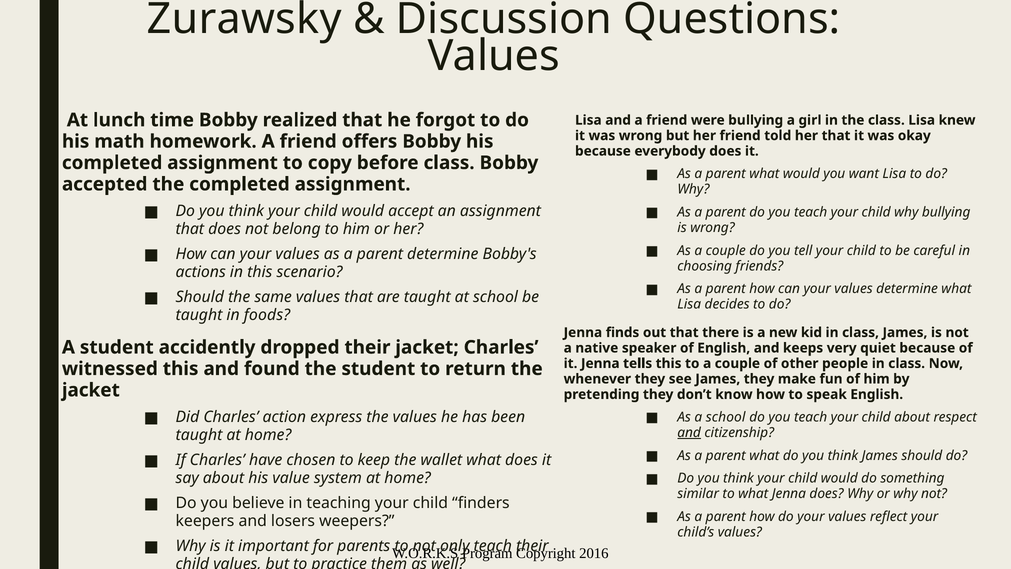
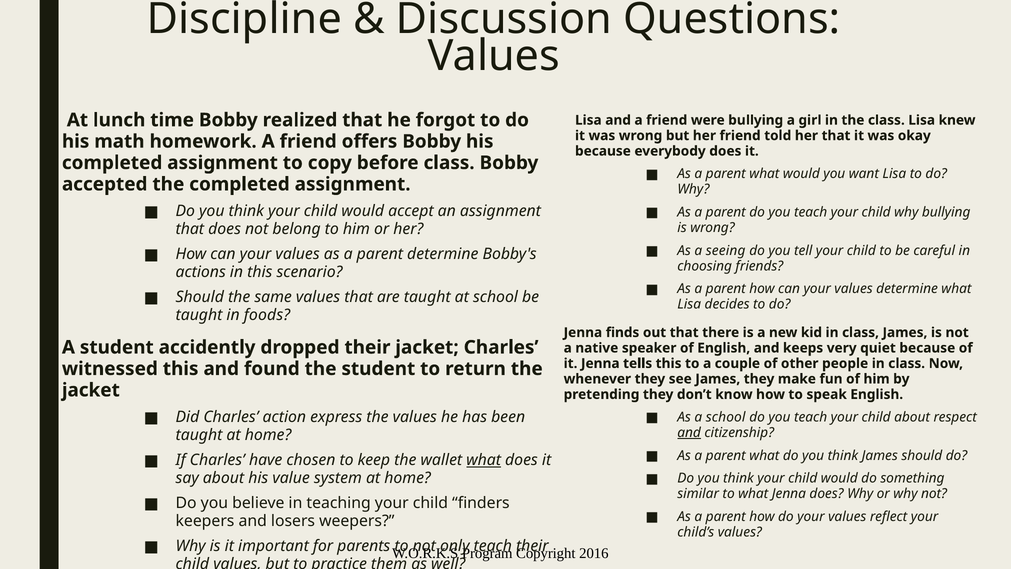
Zurawsky: Zurawsky -> Discipline
As a couple: couple -> seeing
what at (484, 460) underline: none -> present
